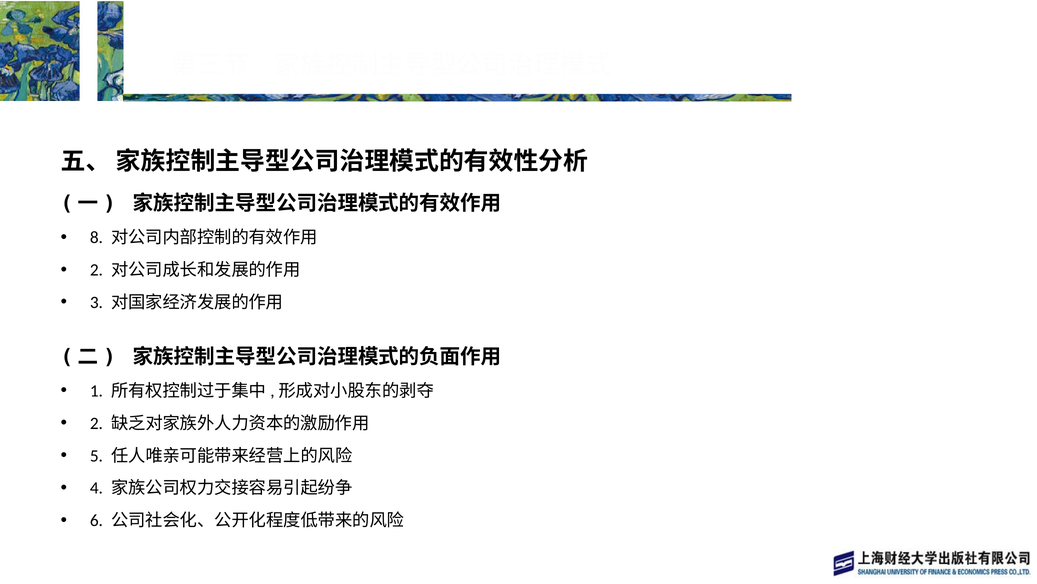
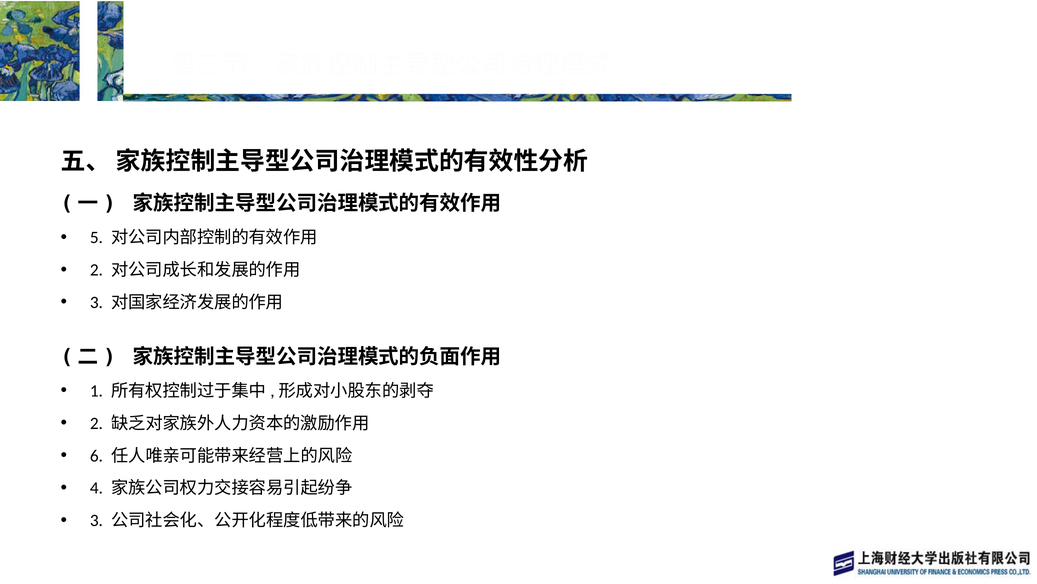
8: 8 -> 5
5: 5 -> 6
6 at (96, 520): 6 -> 3
